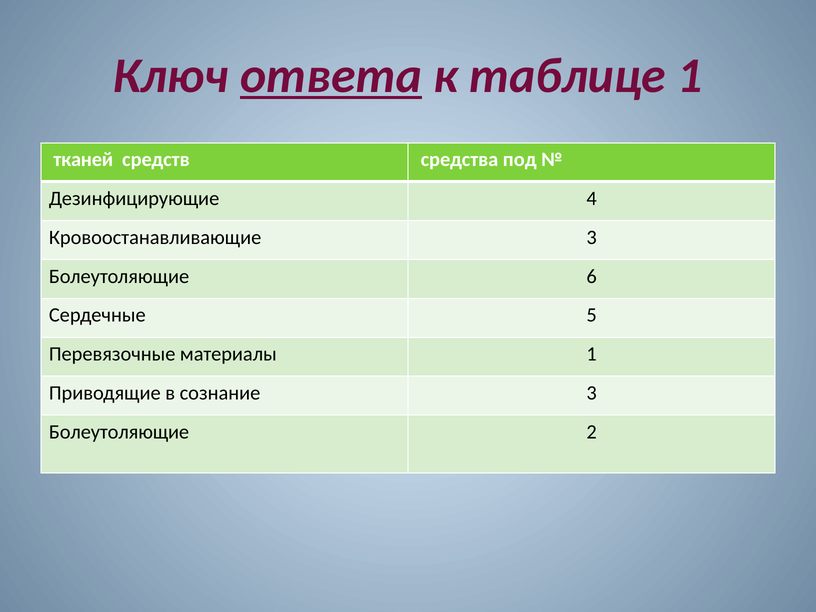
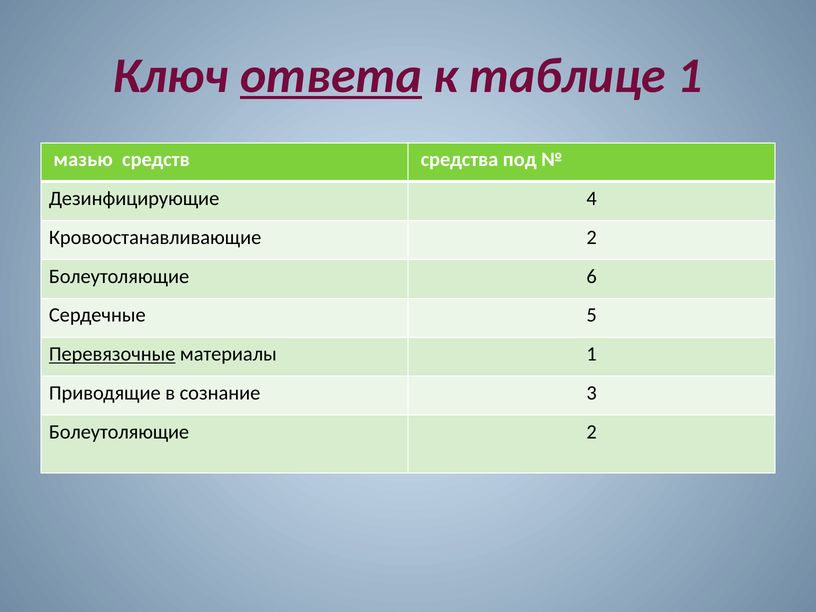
тканей: тканей -> мазью
Кровоостанавливающие 3: 3 -> 2
Перевязочные underline: none -> present
